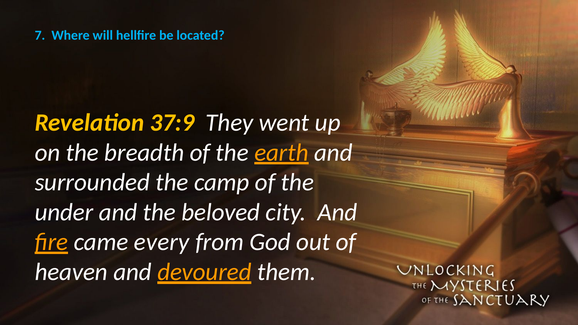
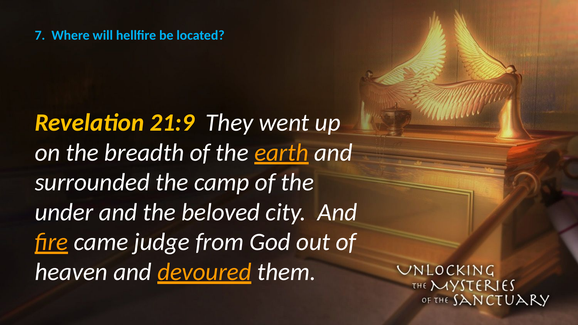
37:9: 37:9 -> 21:9
every: every -> judge
